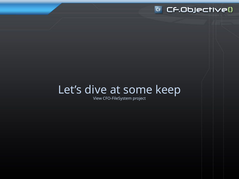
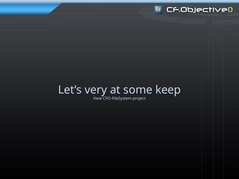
dive: dive -> very
